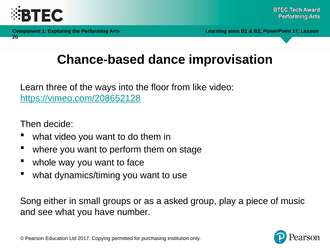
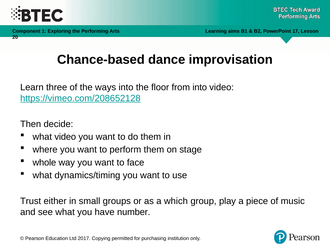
from like: like -> into
Song: Song -> Trust
asked: asked -> which
